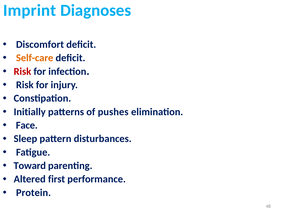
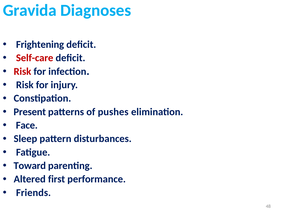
Imprint: Imprint -> Gravida
Discomfort: Discomfort -> Frightening
Self-care colour: orange -> red
Initially: Initially -> Present
Protein: Protein -> Friends
